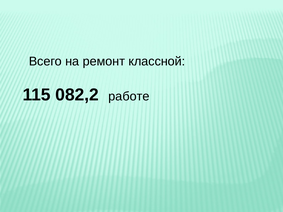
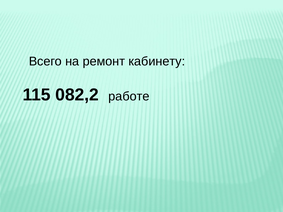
классной: классной -> кабинету
